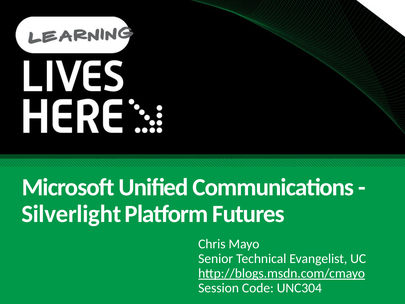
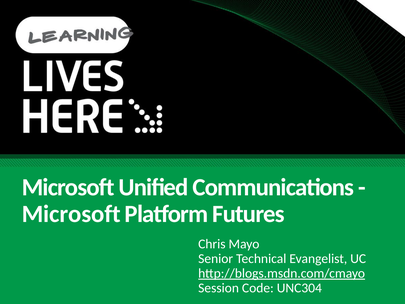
Silverlight at (71, 214): Silverlight -> Microsoft
